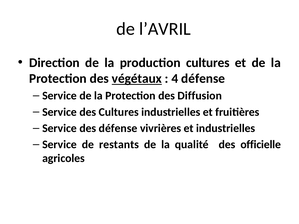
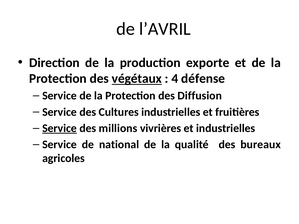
production cultures: cultures -> exporte
Service at (60, 128) underline: none -> present
des défense: défense -> millions
restants: restants -> national
officielle: officielle -> bureaux
